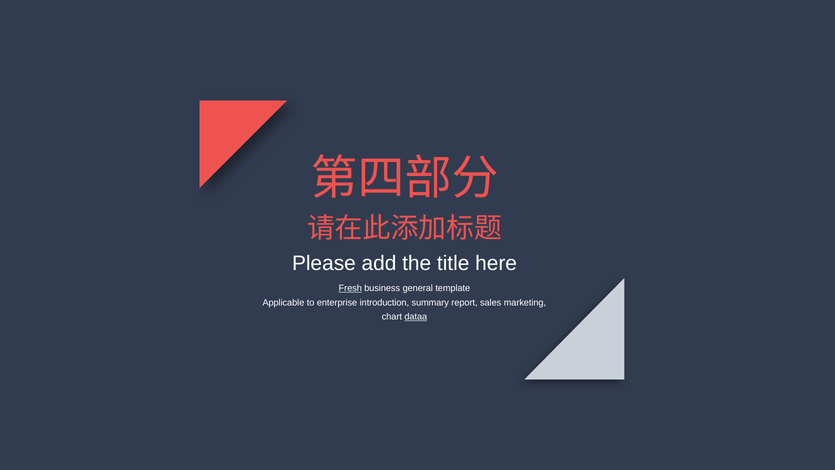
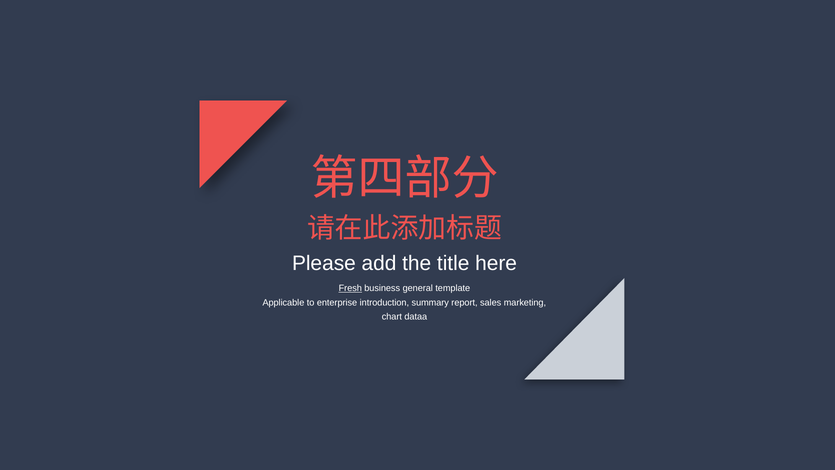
dataa underline: present -> none
